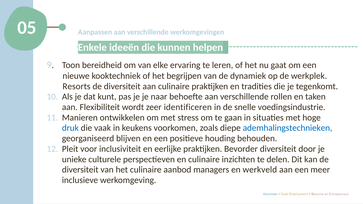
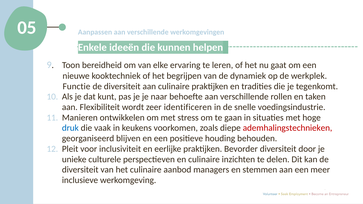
Resorts: Resorts -> Functie
ademhalingstechnieken colour: blue -> red
werkveld: werkveld -> stemmen
